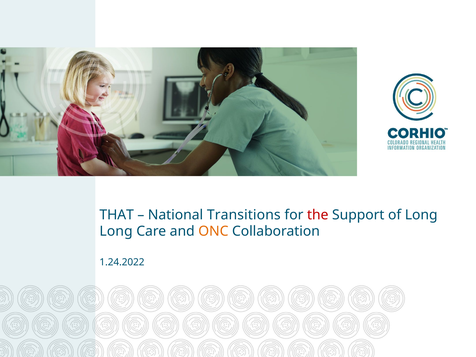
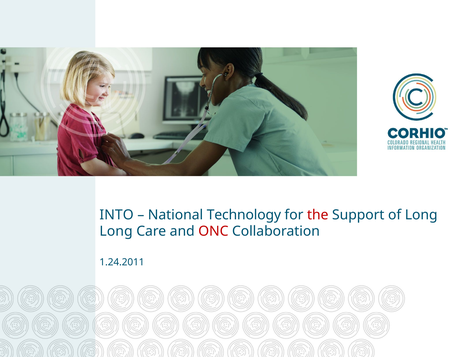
THAT: THAT -> INTO
Transitions: Transitions -> Technology
ONC colour: orange -> red
1.24.2022: 1.24.2022 -> 1.24.2011
